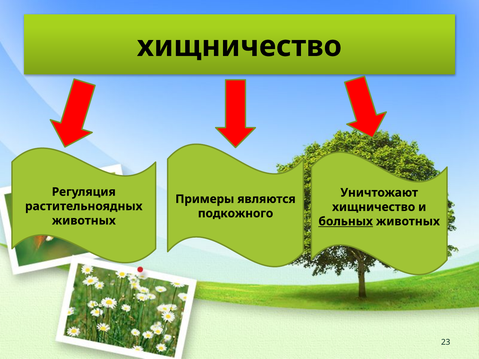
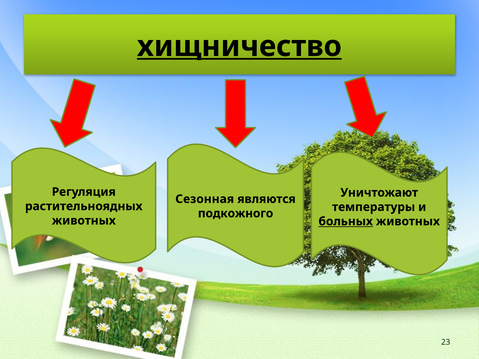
хищничество at (239, 46) underline: none -> present
Примеры: Примеры -> Сезонная
хищничество at (374, 207): хищничество -> температуры
